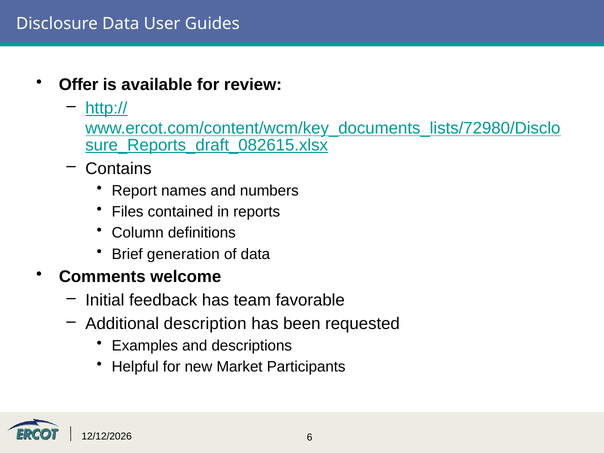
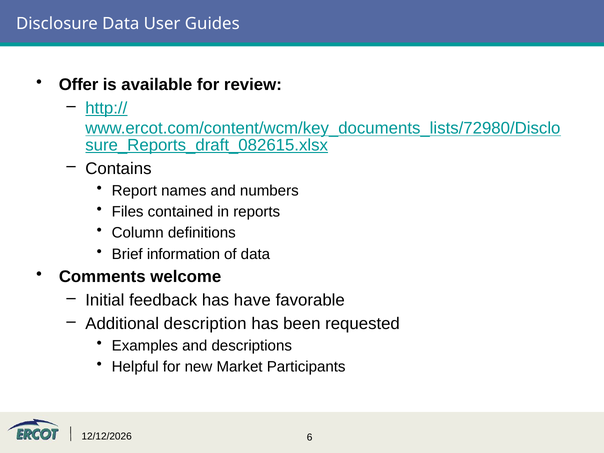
generation: generation -> information
team: team -> have
